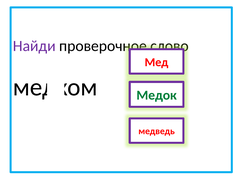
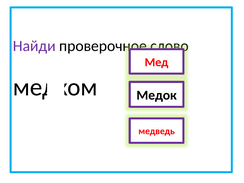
Медок colour: green -> black
